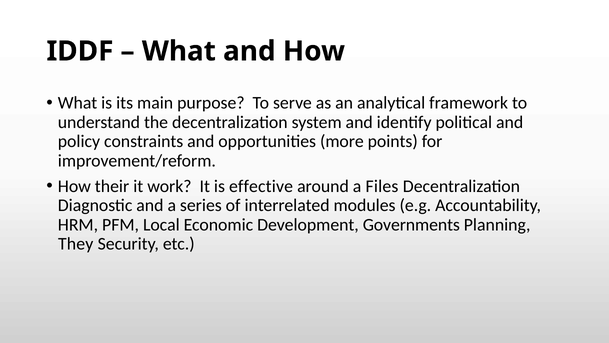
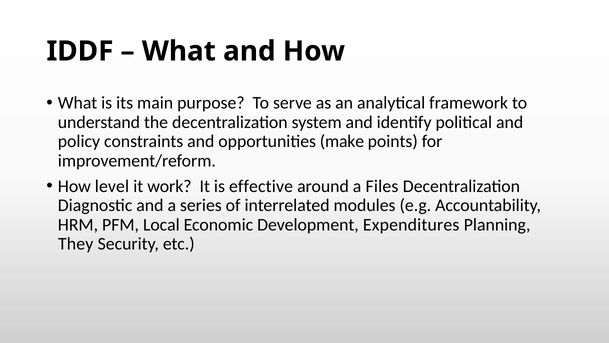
more: more -> make
their: their -> level
Governments: Governments -> Expenditures
